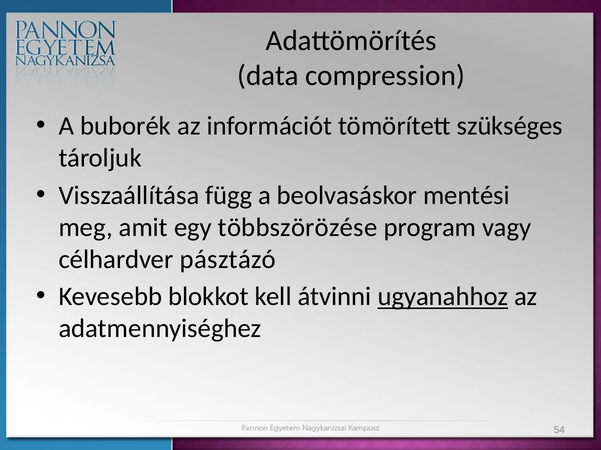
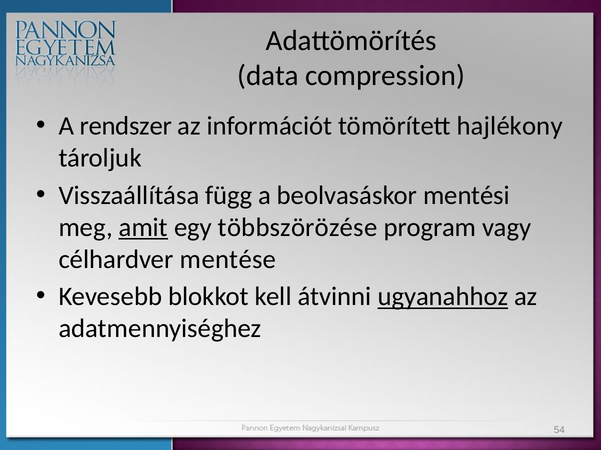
buborék: buborék -> rendszer
szükséges: szükséges -> hajlékony
amit underline: none -> present
pásztázó: pásztázó -> mentése
